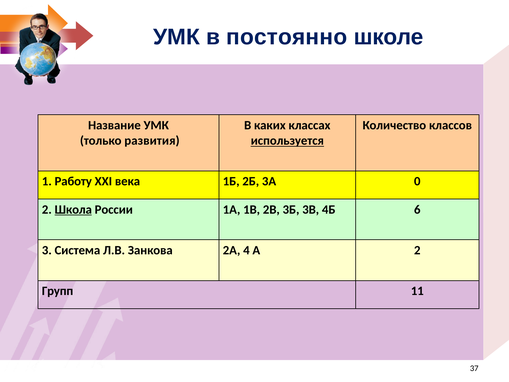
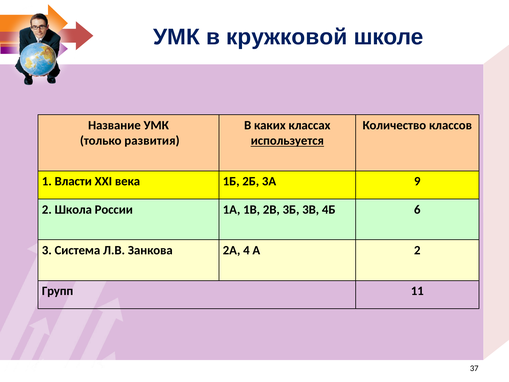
постоянно: постоянно -> кружковой
Работу: Работу -> Власти
0: 0 -> 9
Школа underline: present -> none
